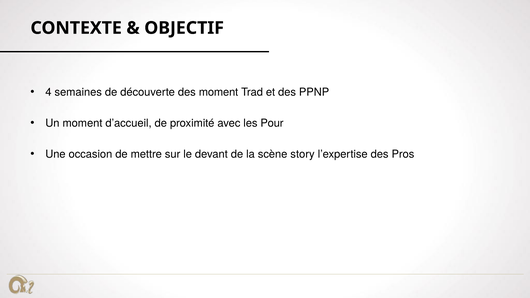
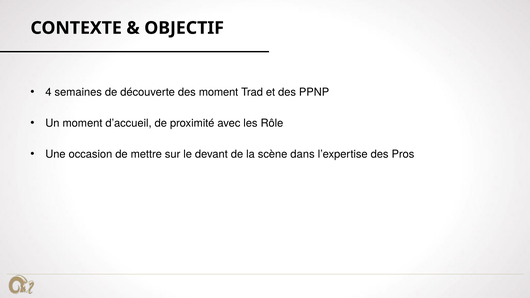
Pour: Pour -> Rôle
story: story -> dans
